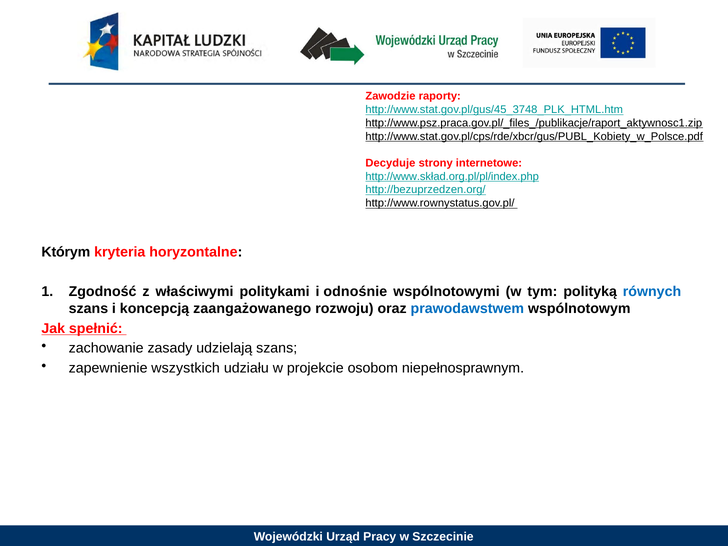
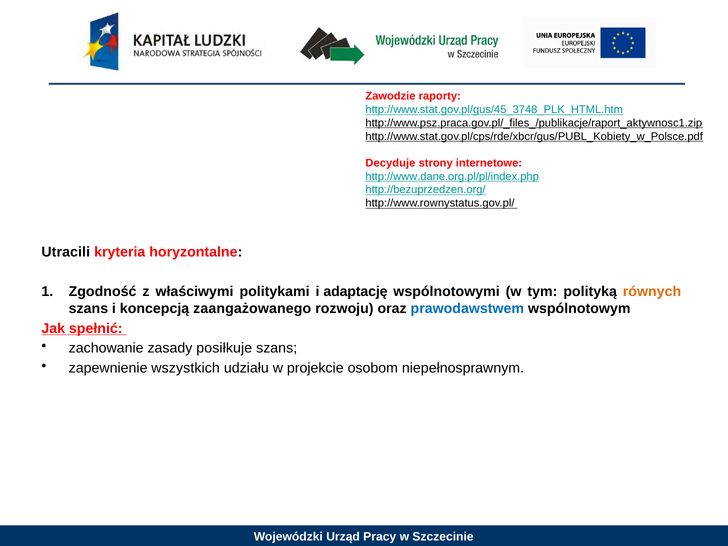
http://www.skład.org.pl/pl/index.php: http://www.skład.org.pl/pl/index.php -> http://www.dane.org.pl/pl/index.php
Którym: Którym -> Utracili
odnośnie: odnośnie -> adaptację
równych colour: blue -> orange
udzielają: udzielają -> posiłkuje
